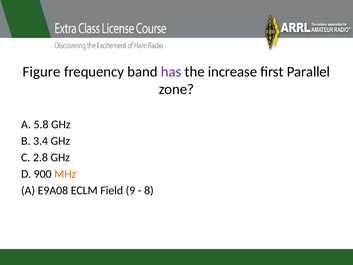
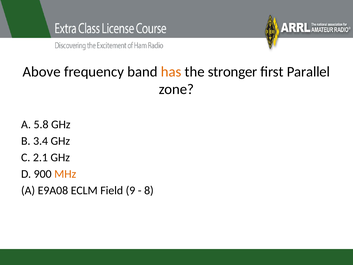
Figure: Figure -> Above
has colour: purple -> orange
increase: increase -> stronger
2.8: 2.8 -> 2.1
